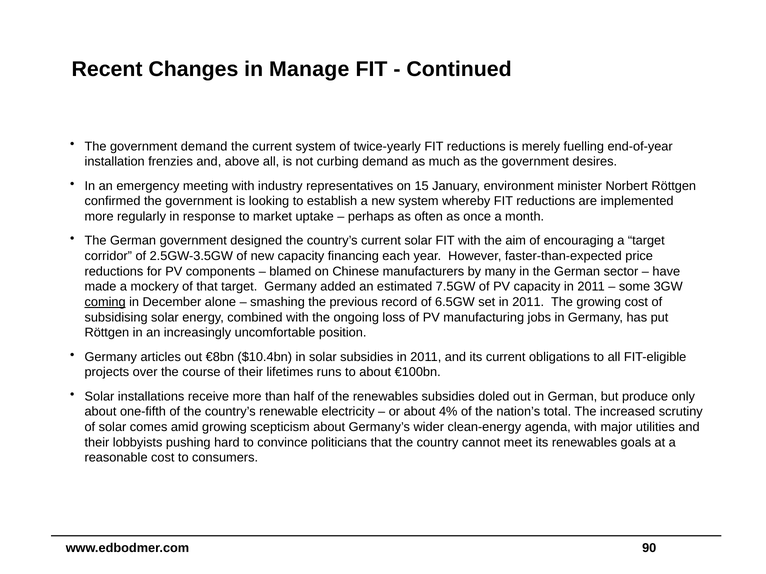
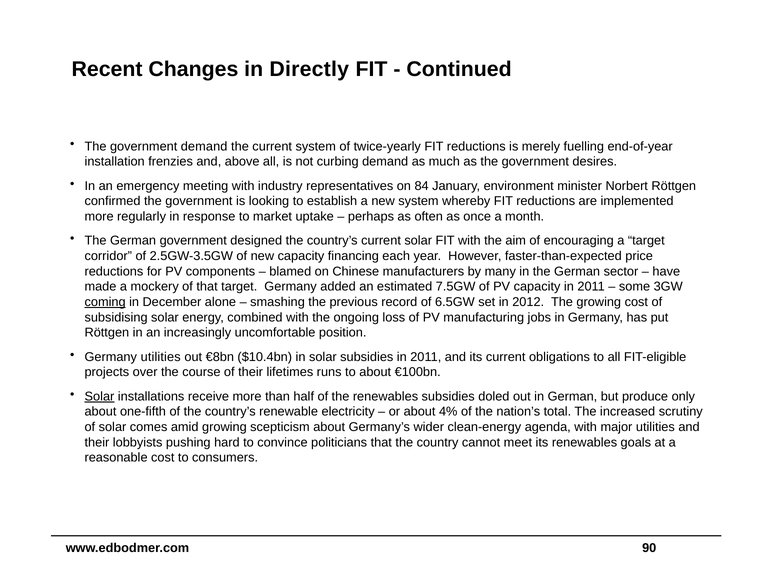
Manage: Manage -> Directly
15: 15 -> 84
set in 2011: 2011 -> 2012
Germany articles: articles -> utilities
Solar at (99, 397) underline: none -> present
